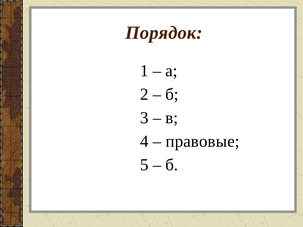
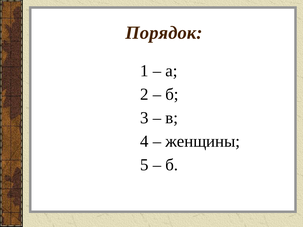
правовые: правовые -> женщины
